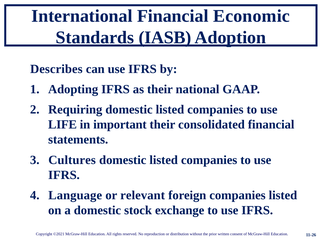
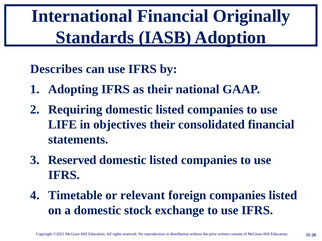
Economic: Economic -> Originally
important: important -> objectives
Cultures at (72, 160): Cultures -> Reserved
Language: Language -> Timetable
